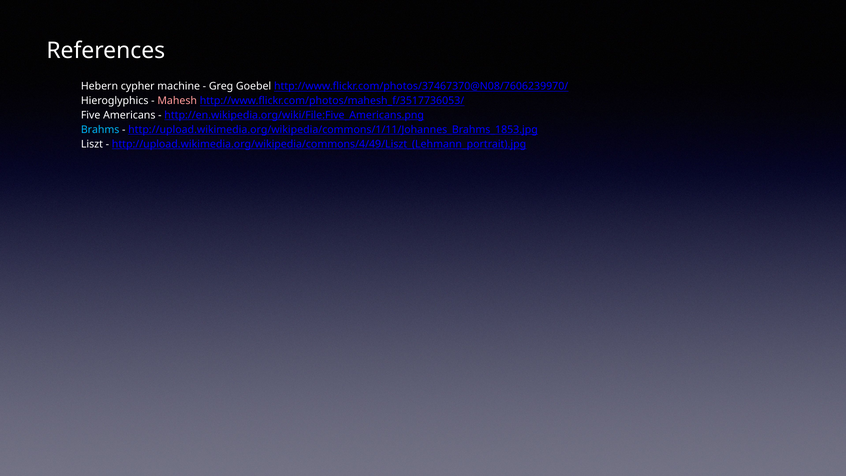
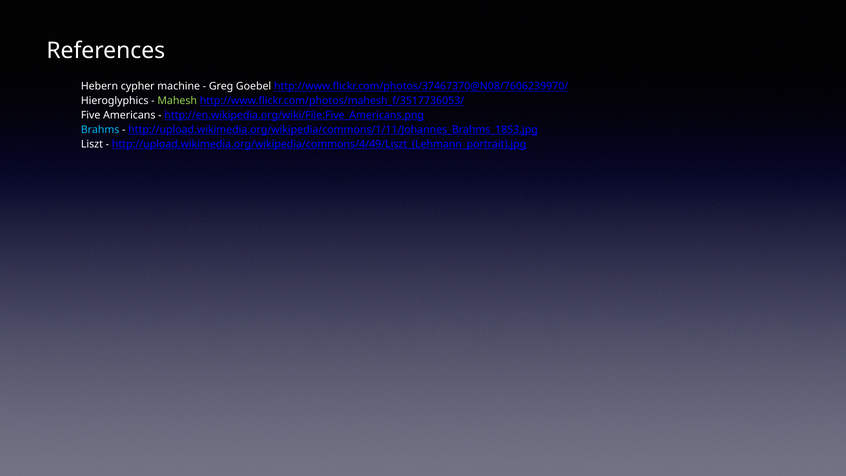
Mahesh colour: pink -> light green
